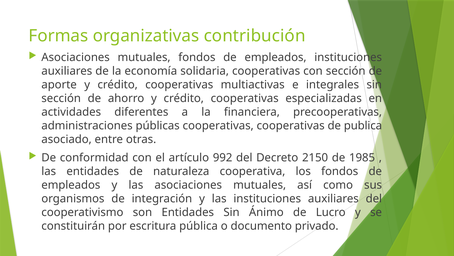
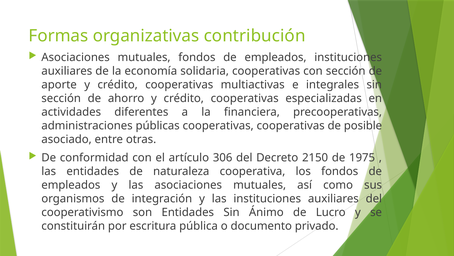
publica: publica -> posible
992: 992 -> 306
1985: 1985 -> 1975
